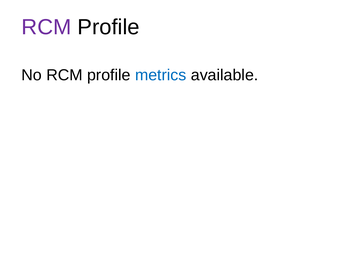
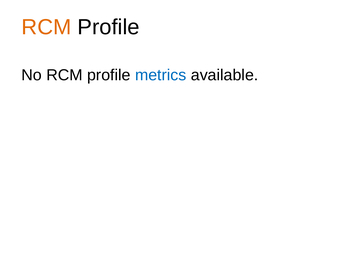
RCM at (46, 27) colour: purple -> orange
